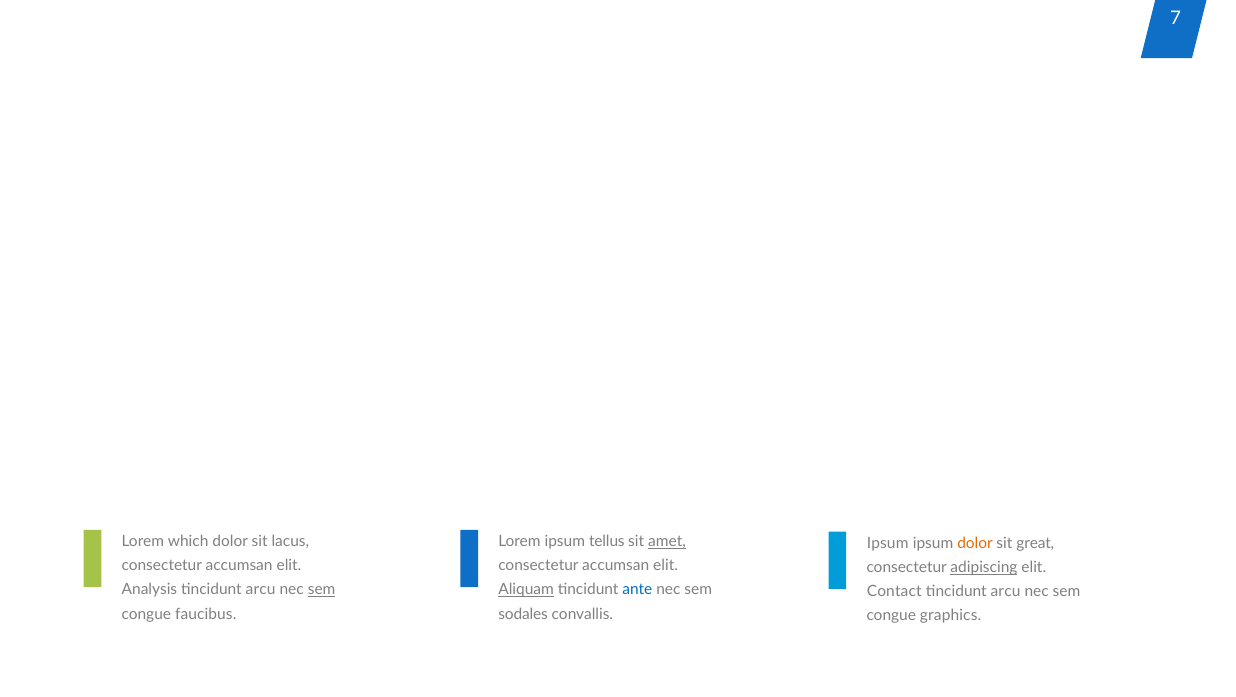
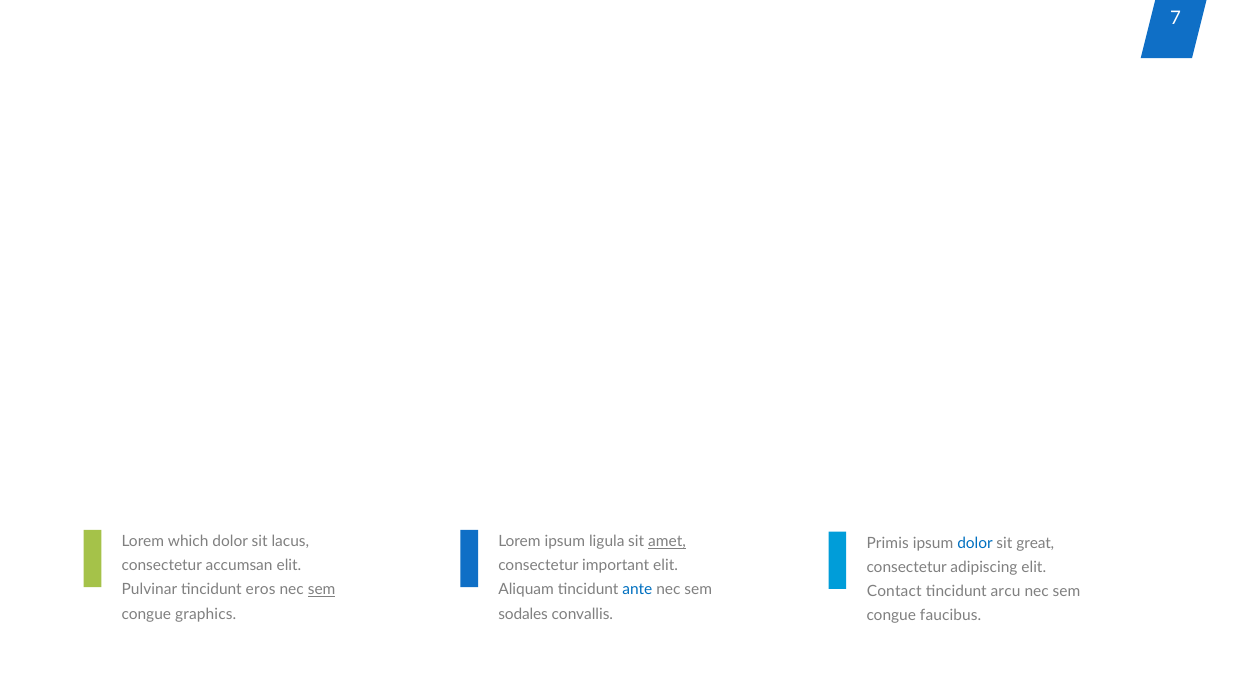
tellus: tellus -> ligula
Ipsum at (888, 543): Ipsum -> Primis
dolor at (975, 543) colour: orange -> blue
accumsan at (616, 566): accumsan -> important
adipiscing underline: present -> none
Analysis: Analysis -> Pulvinar
arcu at (261, 590): arcu -> eros
Aliquam underline: present -> none
faucibus: faucibus -> graphics
graphics: graphics -> faucibus
